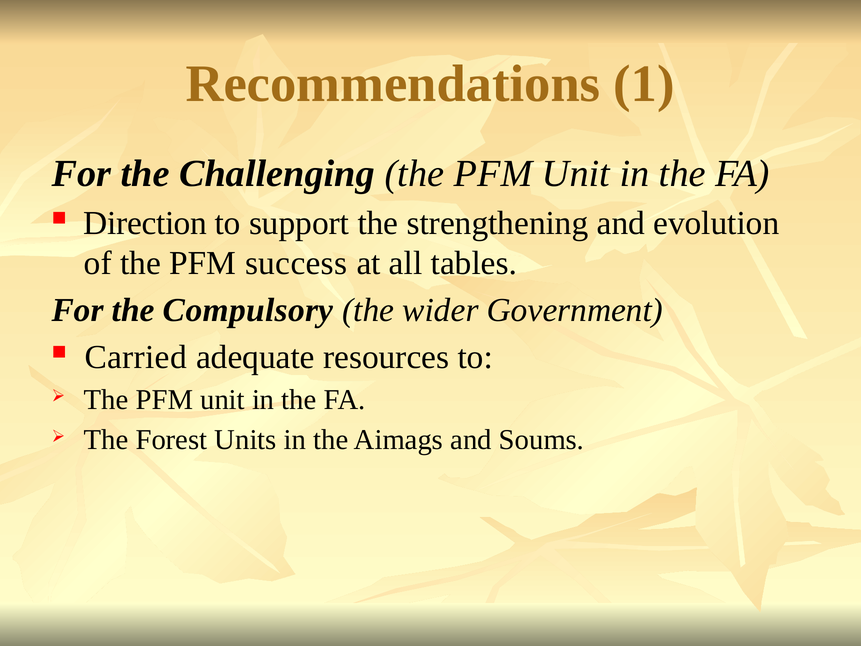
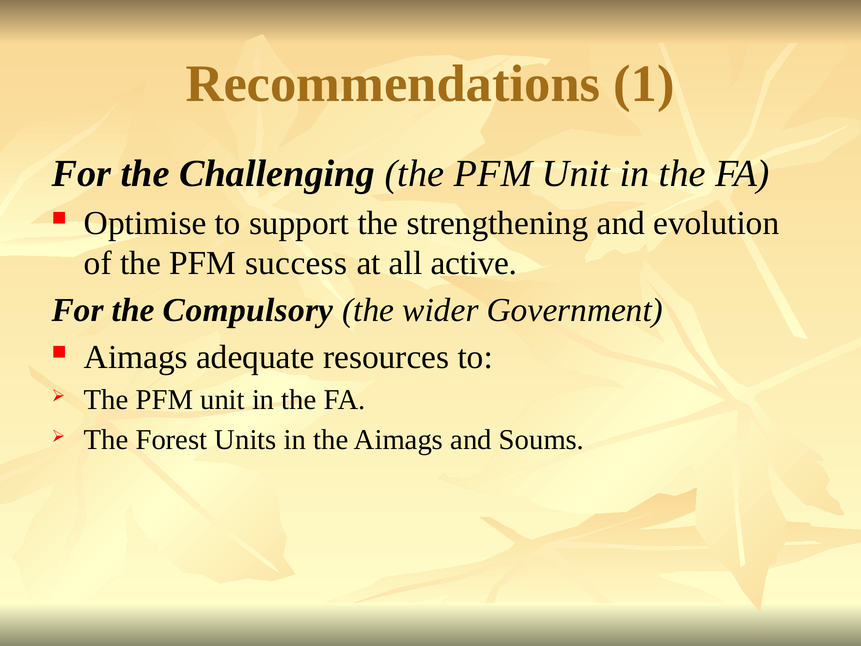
Direction: Direction -> Optimise
tables: tables -> active
Carried at (136, 357): Carried -> Aimags
